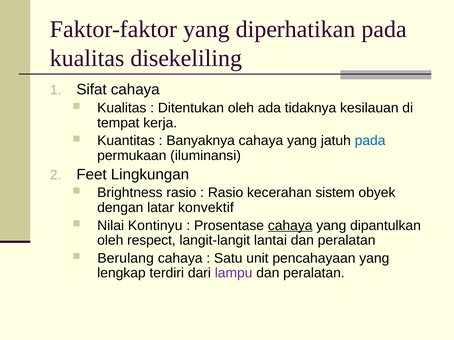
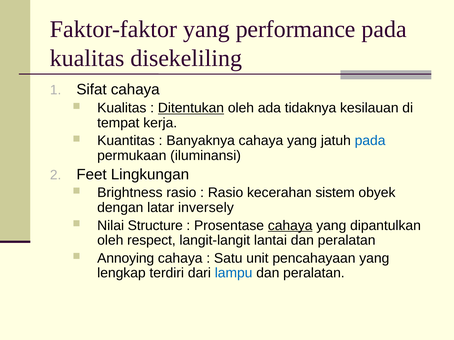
diperhatikan: diperhatikan -> performance
Ditentukan underline: none -> present
konvektif: konvektif -> inversely
Kontinyu: Kontinyu -> Structure
Berulang: Berulang -> Annoying
lampu colour: purple -> blue
